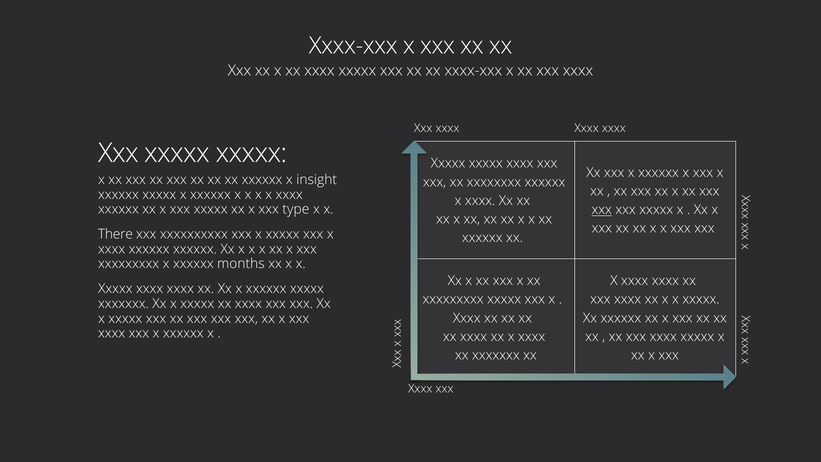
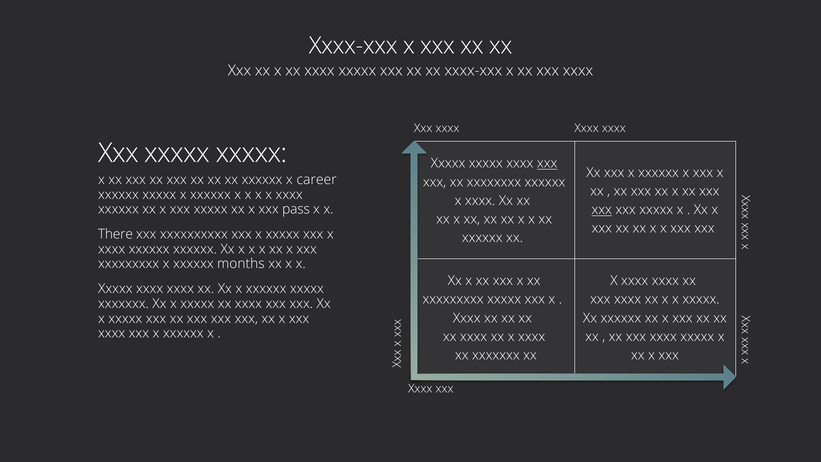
xxx at (547, 163) underline: none -> present
insight: insight -> career
type: type -> pass
